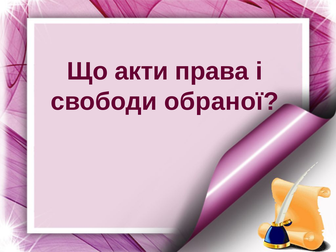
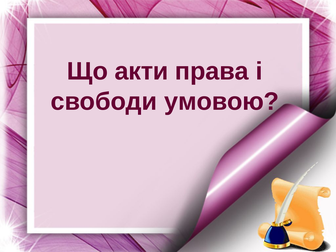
обраної: обраної -> умовою
